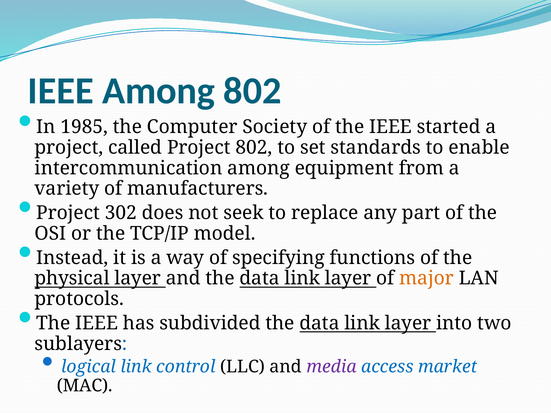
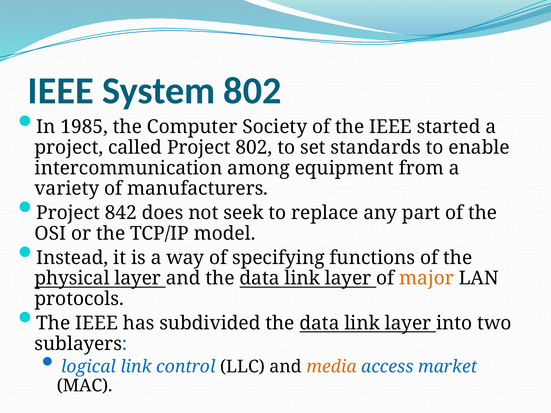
IEEE Among: Among -> System
302: 302 -> 842
media colour: purple -> orange
